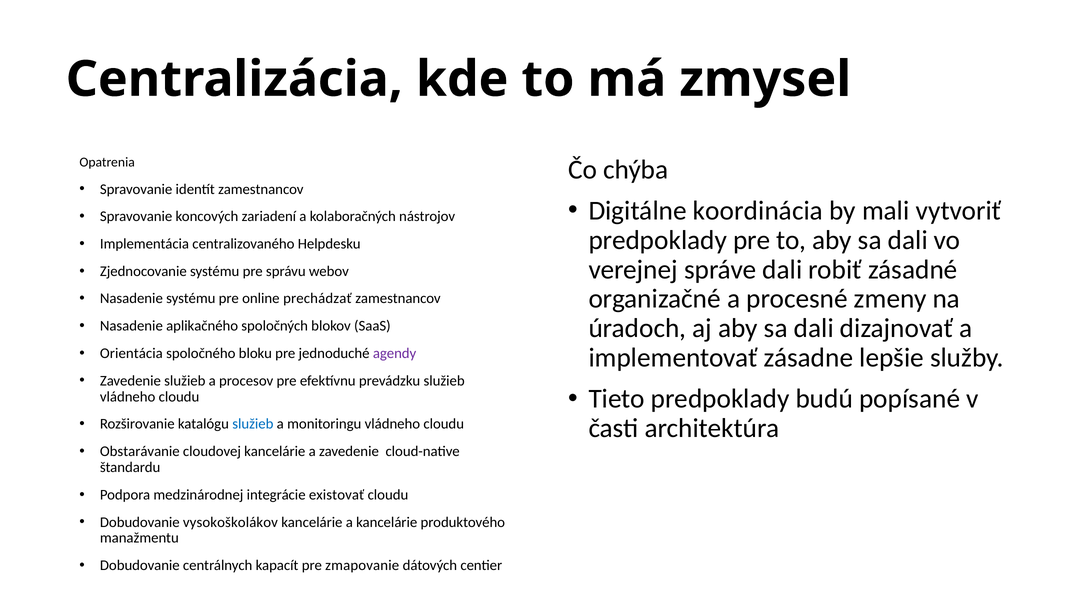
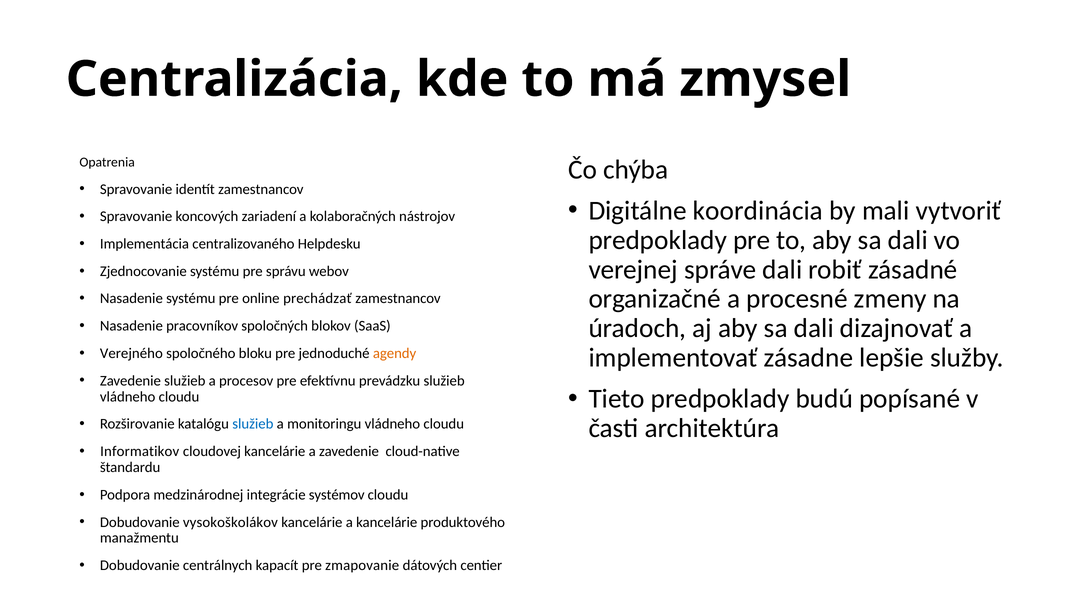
aplikačného: aplikačného -> pracovníkov
Orientácia: Orientácia -> Verejného
agendy colour: purple -> orange
Obstarávanie: Obstarávanie -> Informatikov
existovať: existovať -> systémov
